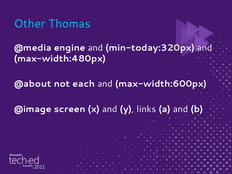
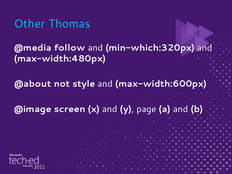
engine: engine -> follow
min-today:320px: min-today:320px -> min-which:320px
each: each -> style
links: links -> page
